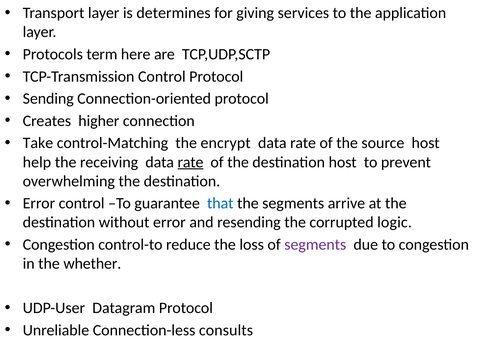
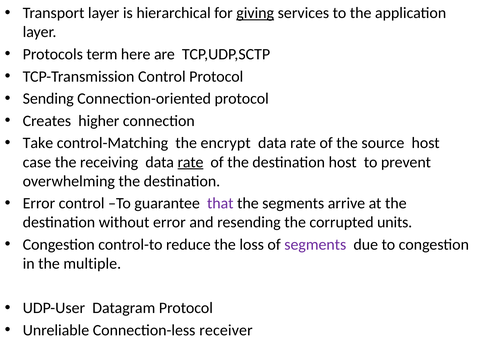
determines: determines -> hierarchical
giving underline: none -> present
help: help -> case
that colour: blue -> purple
logic: logic -> units
whether: whether -> multiple
consults: consults -> receiver
